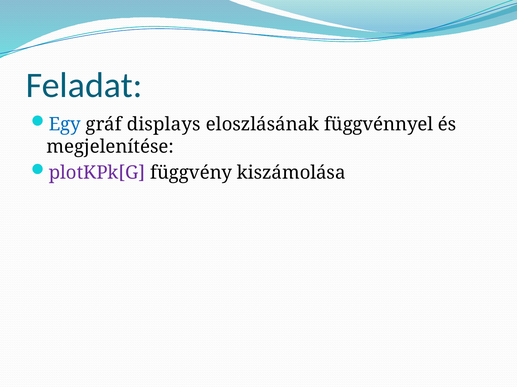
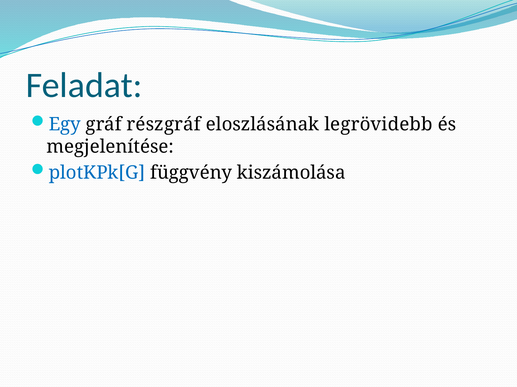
displays: displays -> részgráf
függvénnyel: függvénnyel -> legrövidebb
plotKPk[G colour: purple -> blue
